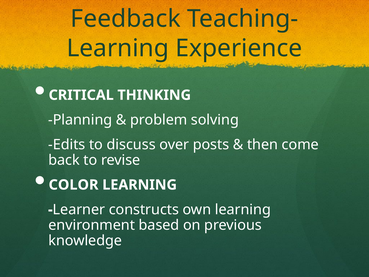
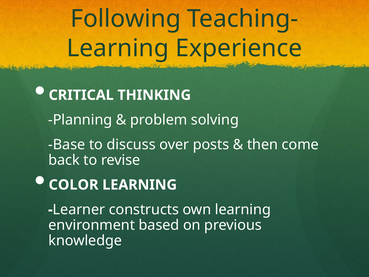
Feedback: Feedback -> Following
Edits: Edits -> Base
